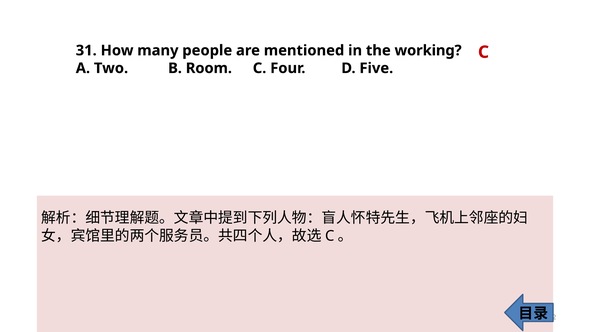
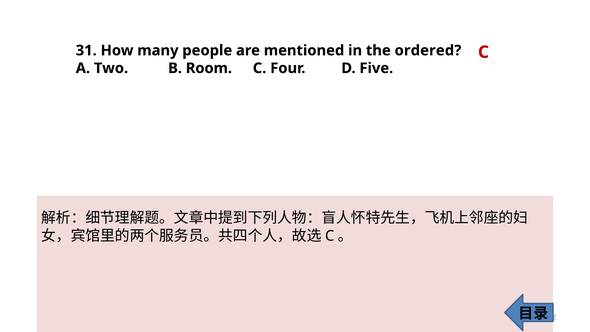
working: working -> ordered
